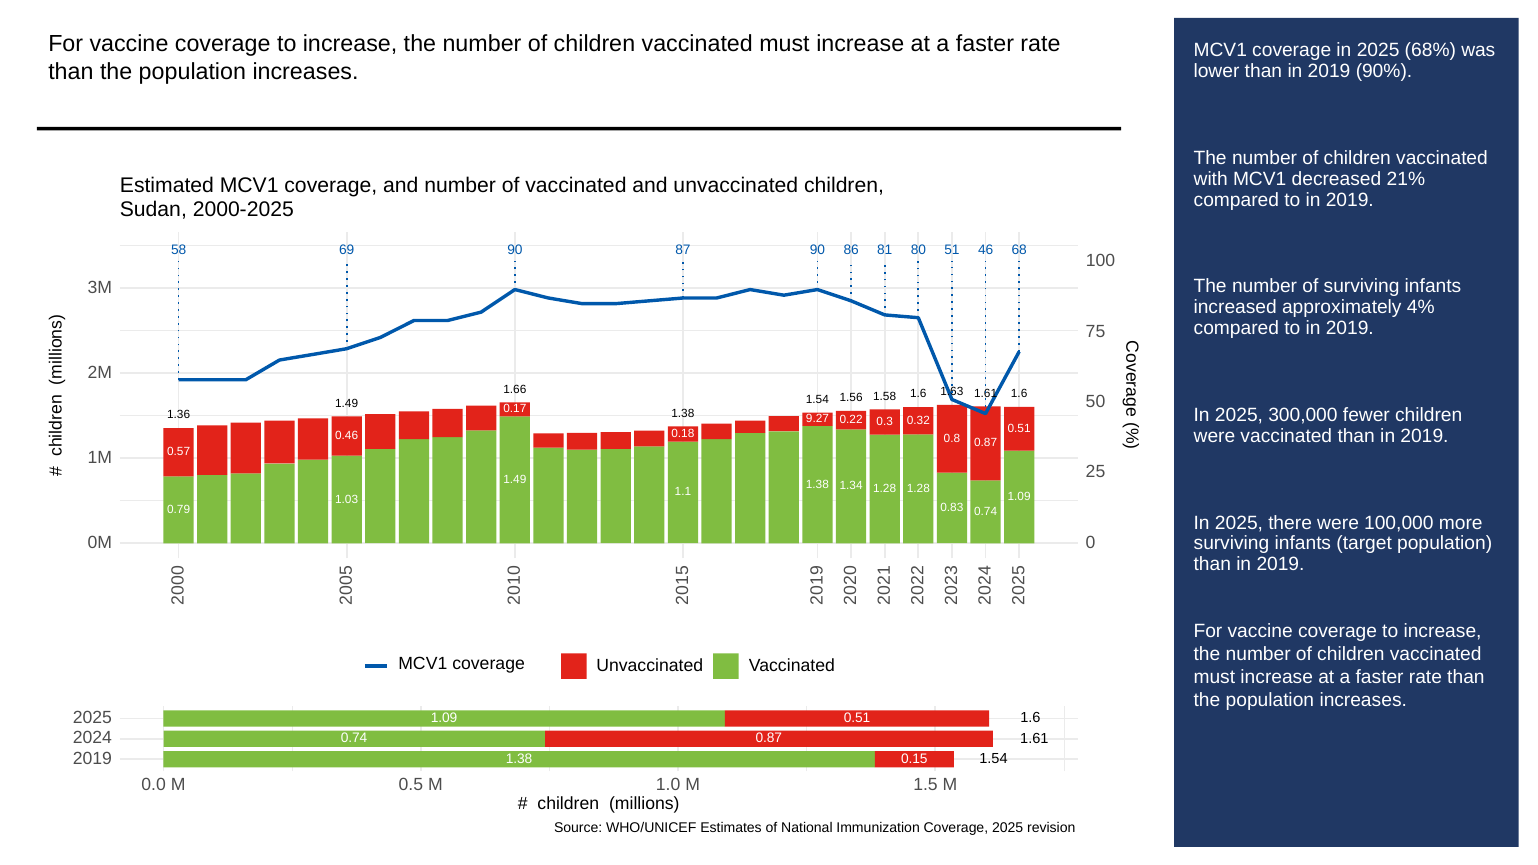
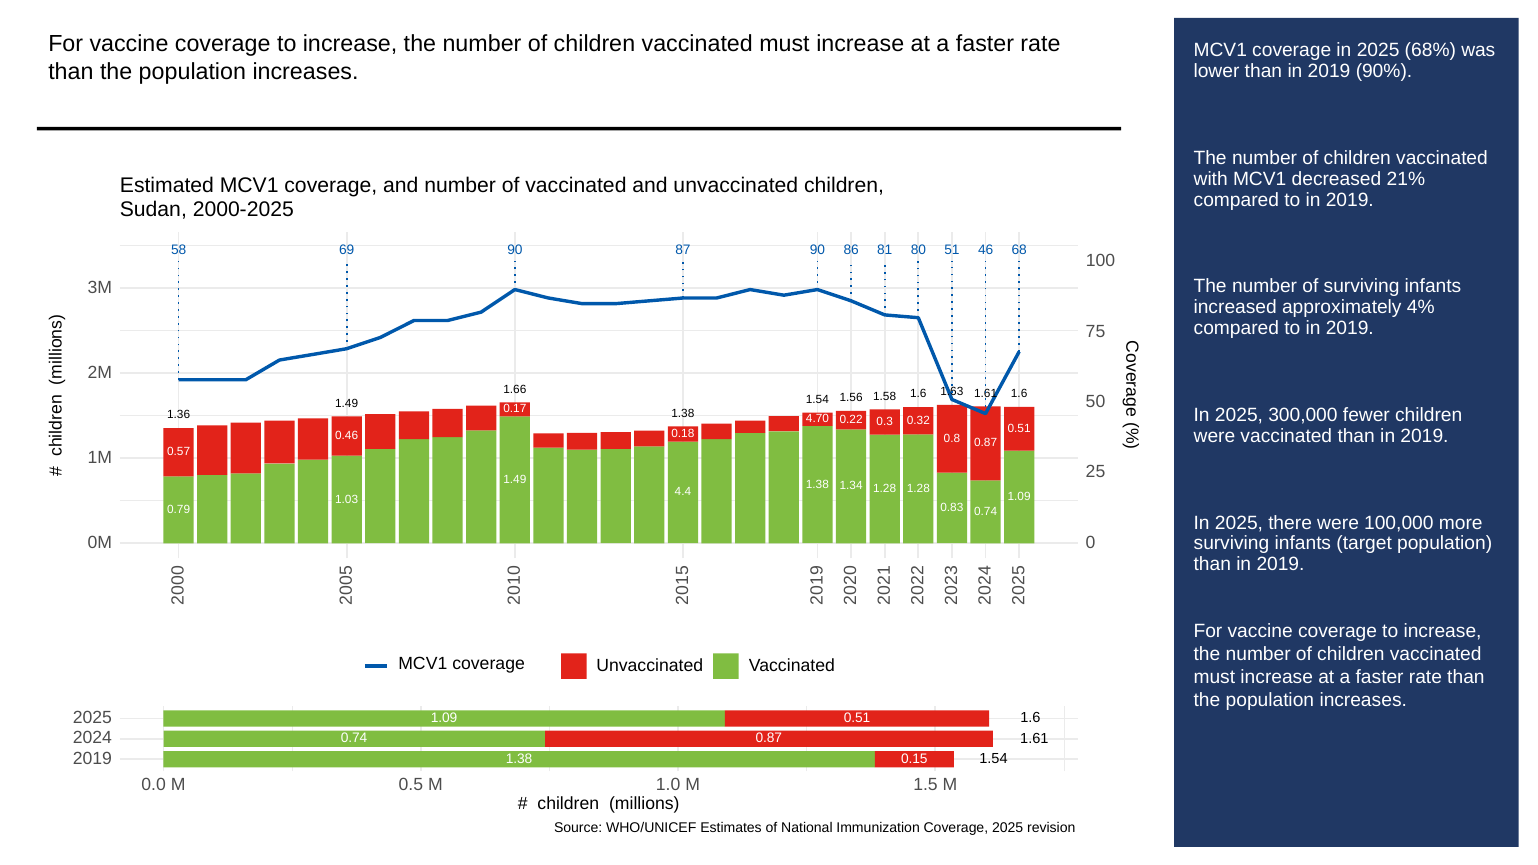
9.27: 9.27 -> 4.70
1.1: 1.1 -> 4.4
